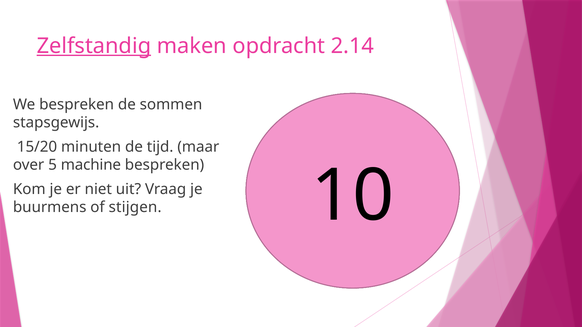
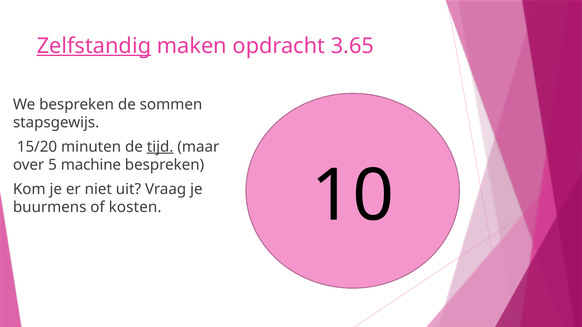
2.14: 2.14 -> 3.65
tijd underline: none -> present
stijgen: stijgen -> kosten
